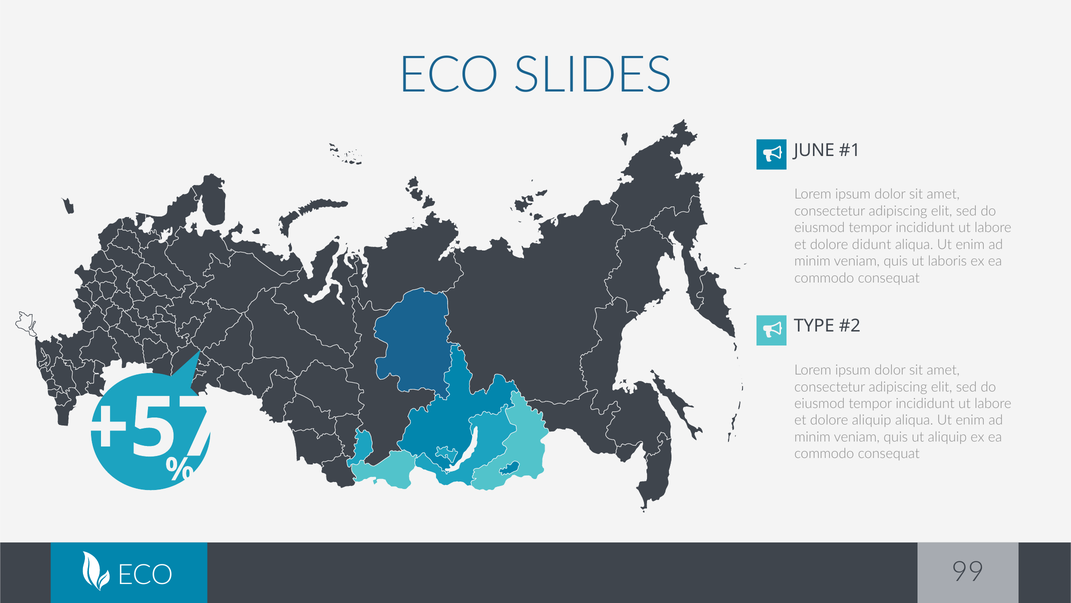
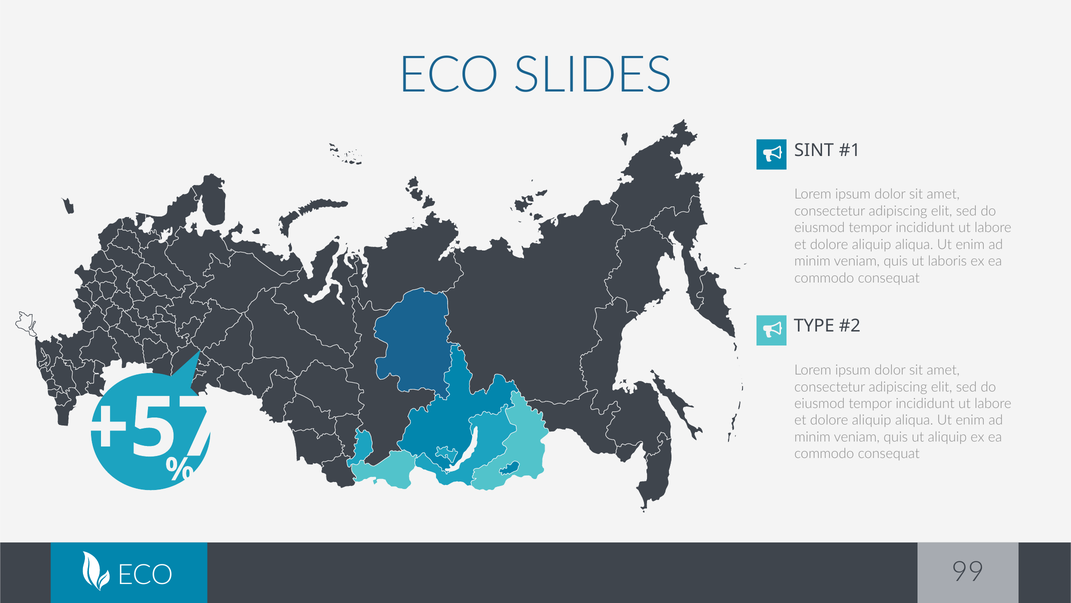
JUNE: JUNE -> SINT
didunt at (872, 244): didunt -> aliquip
